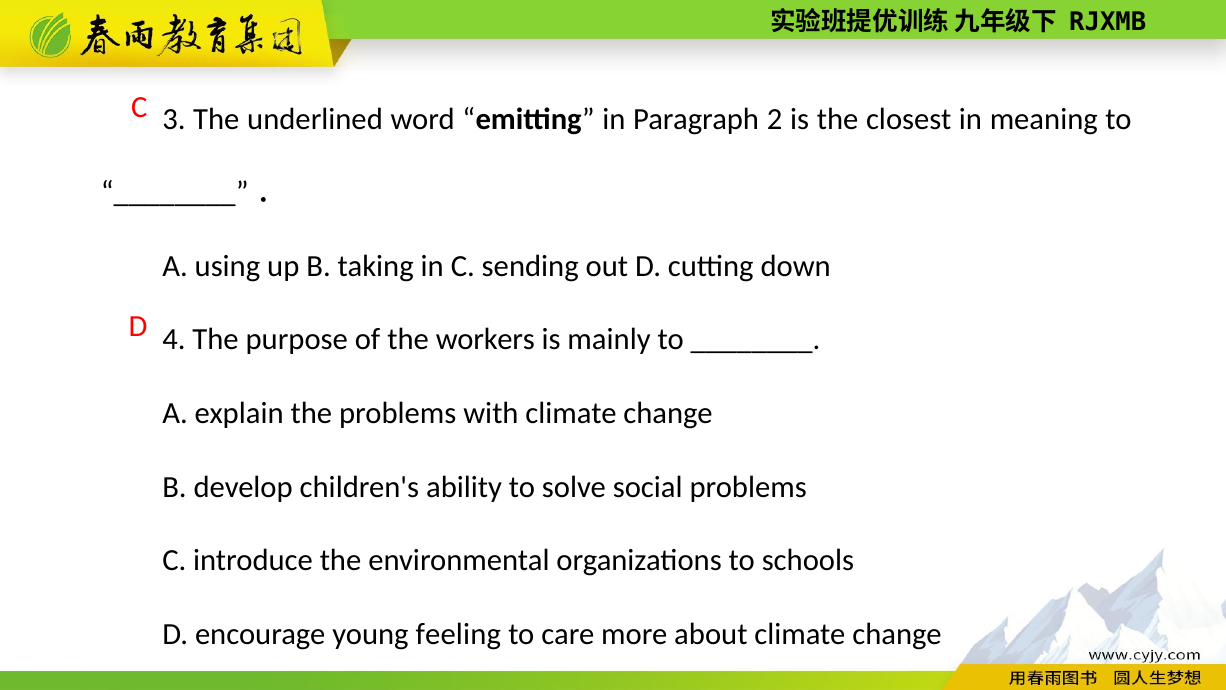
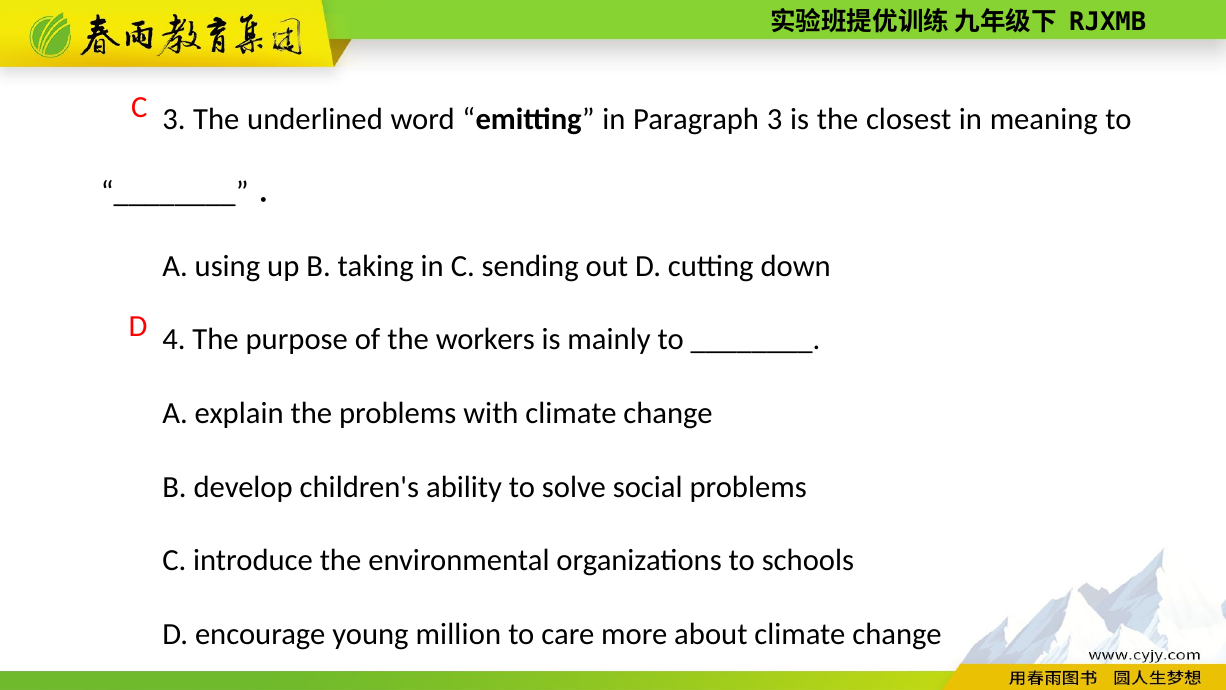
Paragraph 2: 2 -> 3
feeling: feeling -> million
